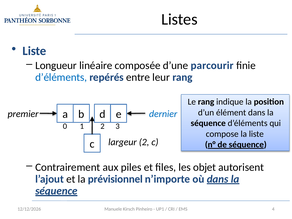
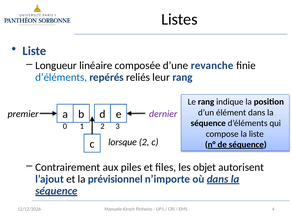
parcourir: parcourir -> revanche
entre: entre -> reliés
dernier colour: blue -> purple
largeur: largeur -> lorsque
